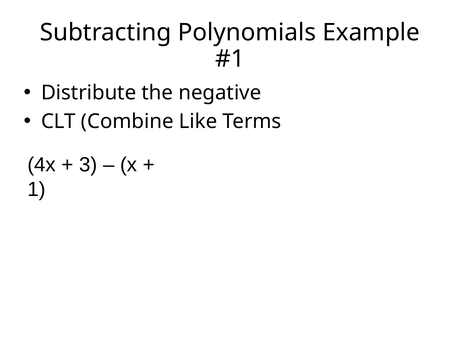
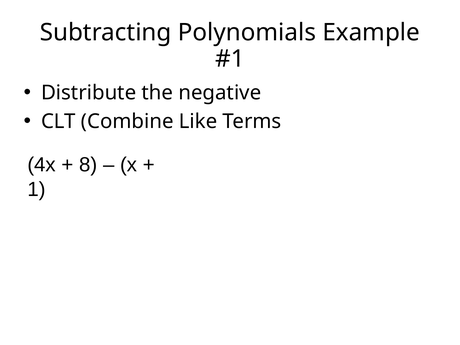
3: 3 -> 8
